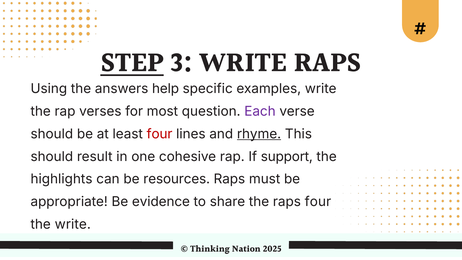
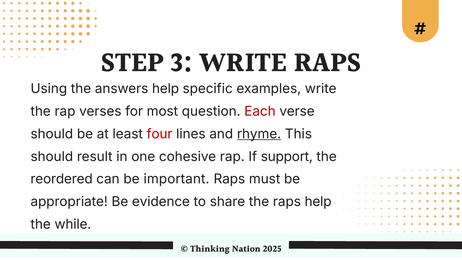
STEP underline: present -> none
Each colour: purple -> red
highlights: highlights -> reordered
resources: resources -> important
raps four: four -> help
the write: write -> while
